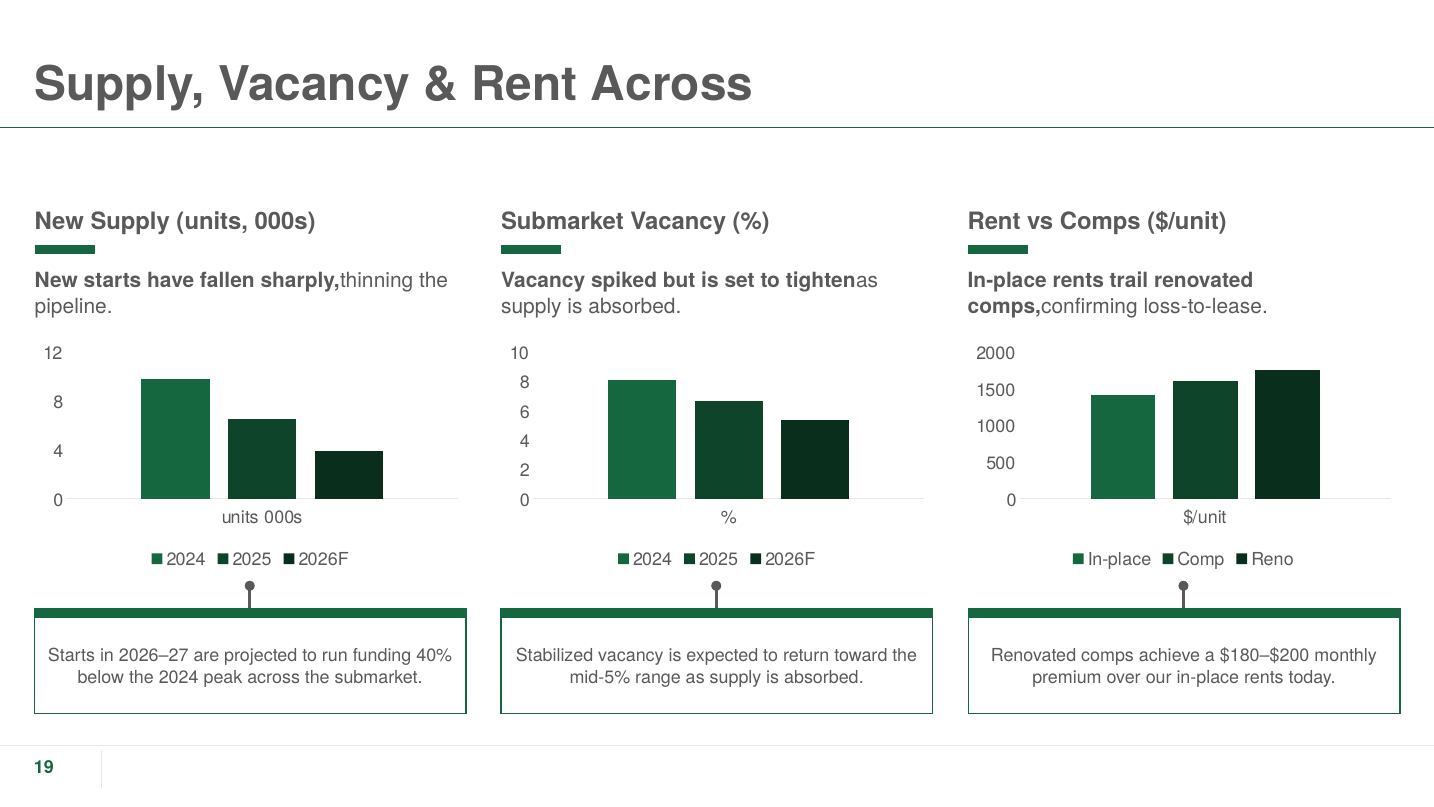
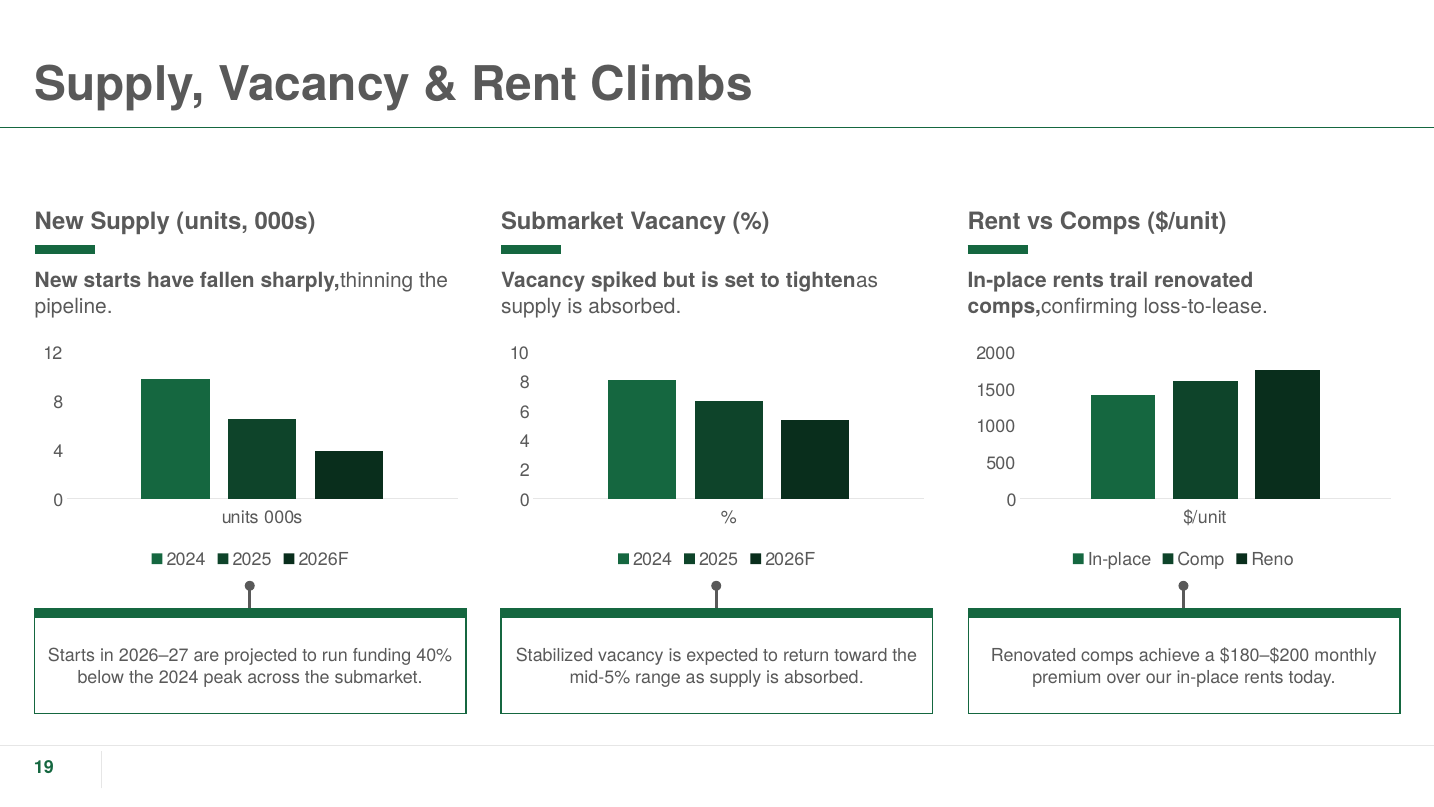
Rent Across: Across -> Climbs
